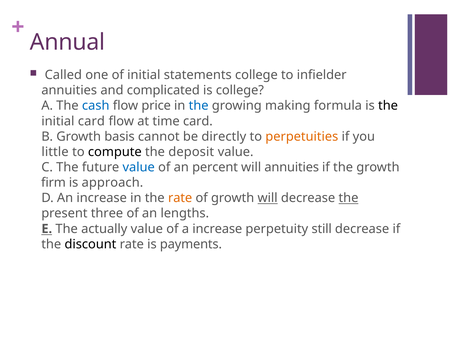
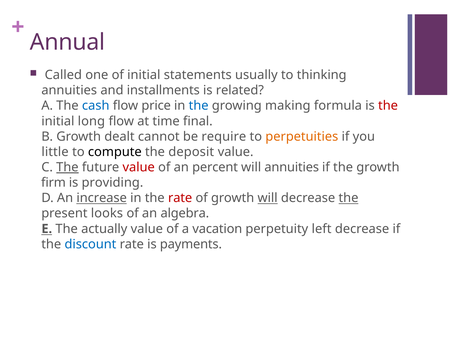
statements college: college -> usually
infielder: infielder -> thinking
complicated: complicated -> installments
is college: college -> related
the at (388, 106) colour: black -> red
initial card: card -> long
time card: card -> final
basis: basis -> dealt
directly: directly -> require
The at (67, 168) underline: none -> present
value at (139, 168) colour: blue -> red
approach: approach -> providing
increase at (102, 198) underline: none -> present
rate at (180, 198) colour: orange -> red
three: three -> looks
lengths: lengths -> algebra
a increase: increase -> vacation
still: still -> left
discount colour: black -> blue
